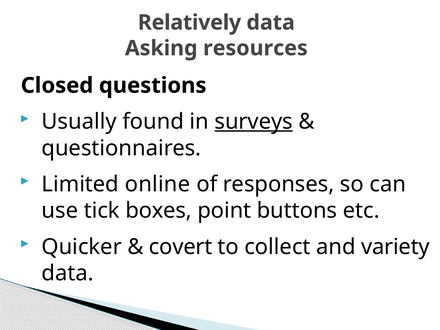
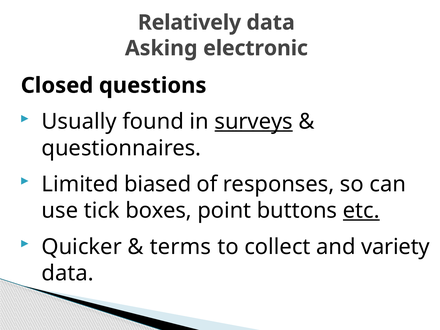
resources: resources -> electronic
online: online -> biased
etc underline: none -> present
covert: covert -> terms
